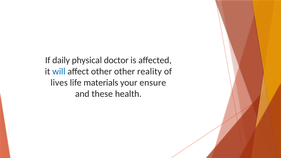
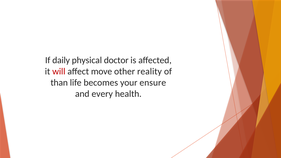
will colour: blue -> red
affect other: other -> move
lives: lives -> than
materials: materials -> becomes
these: these -> every
